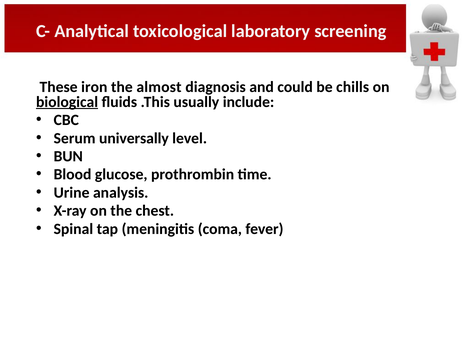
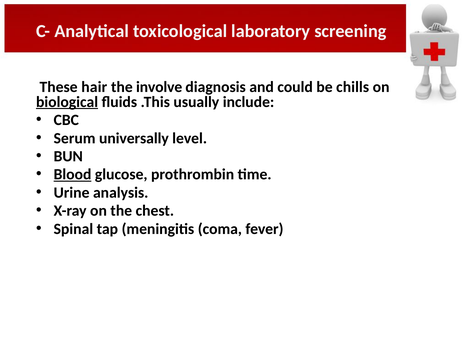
iron: iron -> hair
almost: almost -> involve
Blood underline: none -> present
